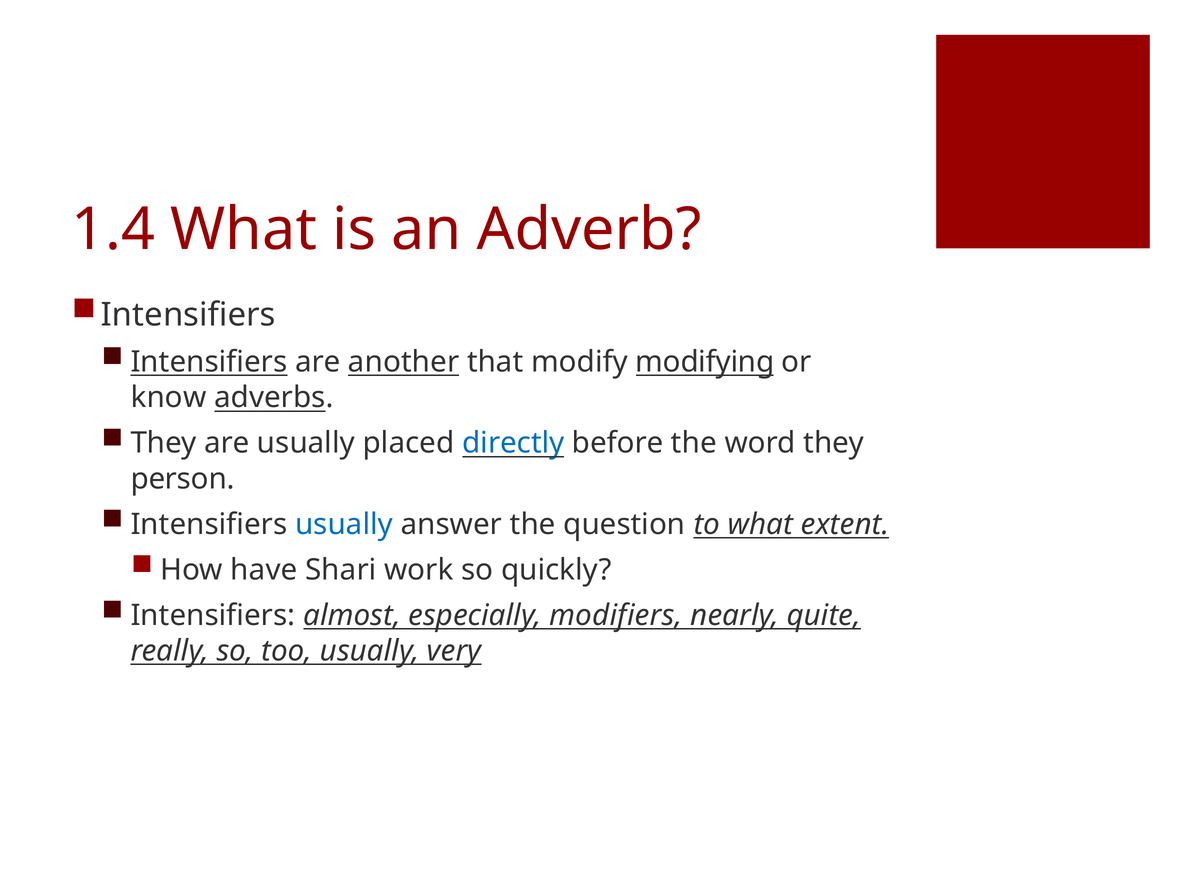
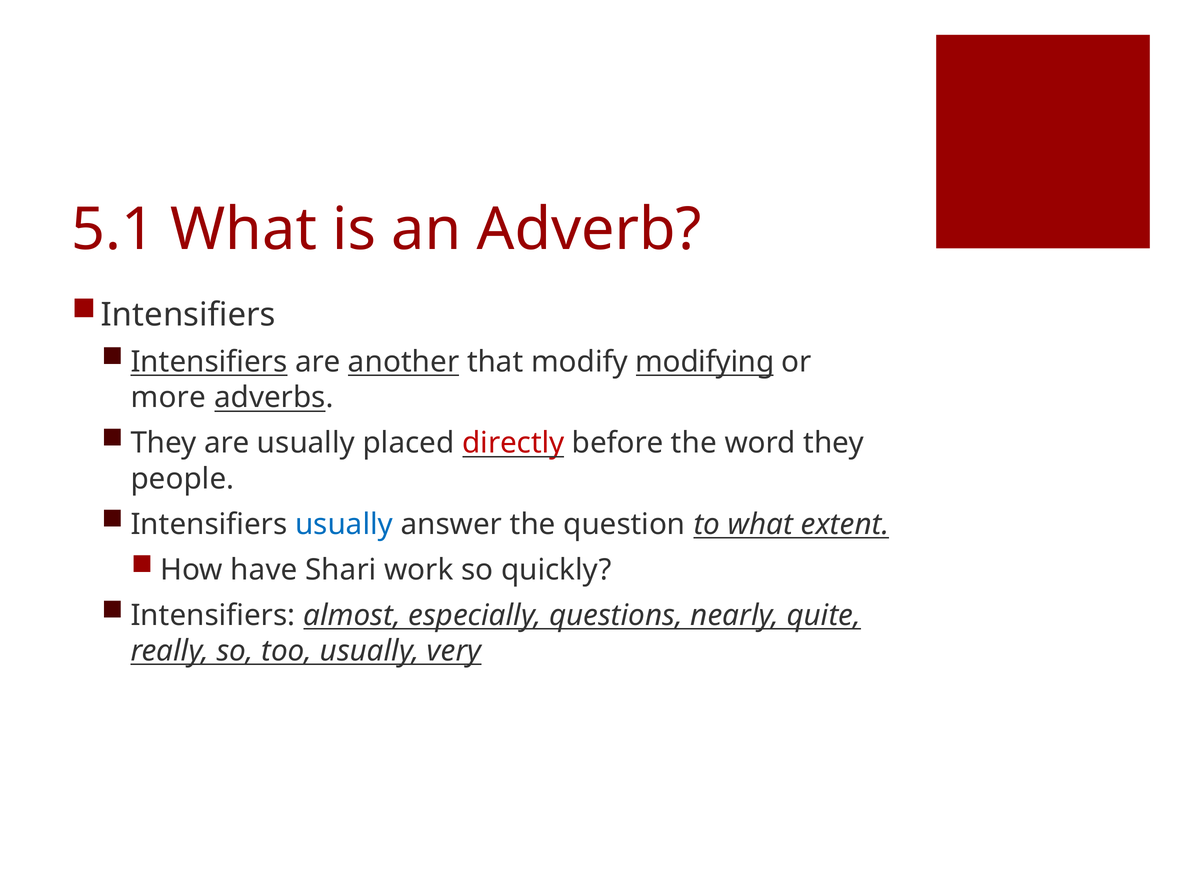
1.4: 1.4 -> 5.1
know: know -> more
directly colour: blue -> red
person: person -> people
modifiers: modifiers -> questions
